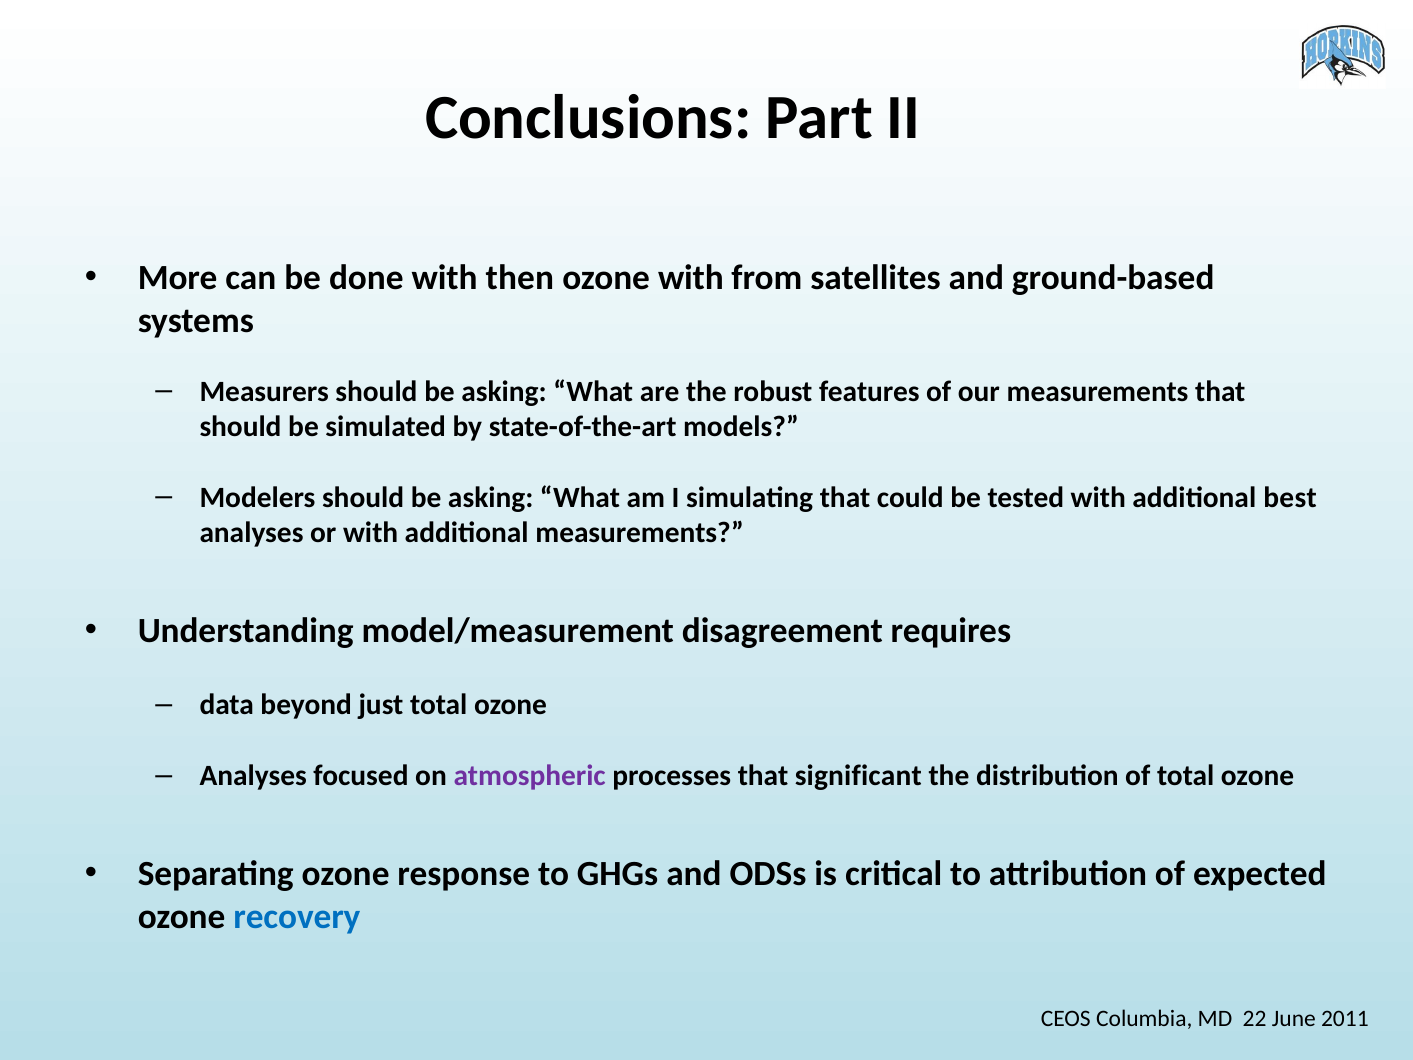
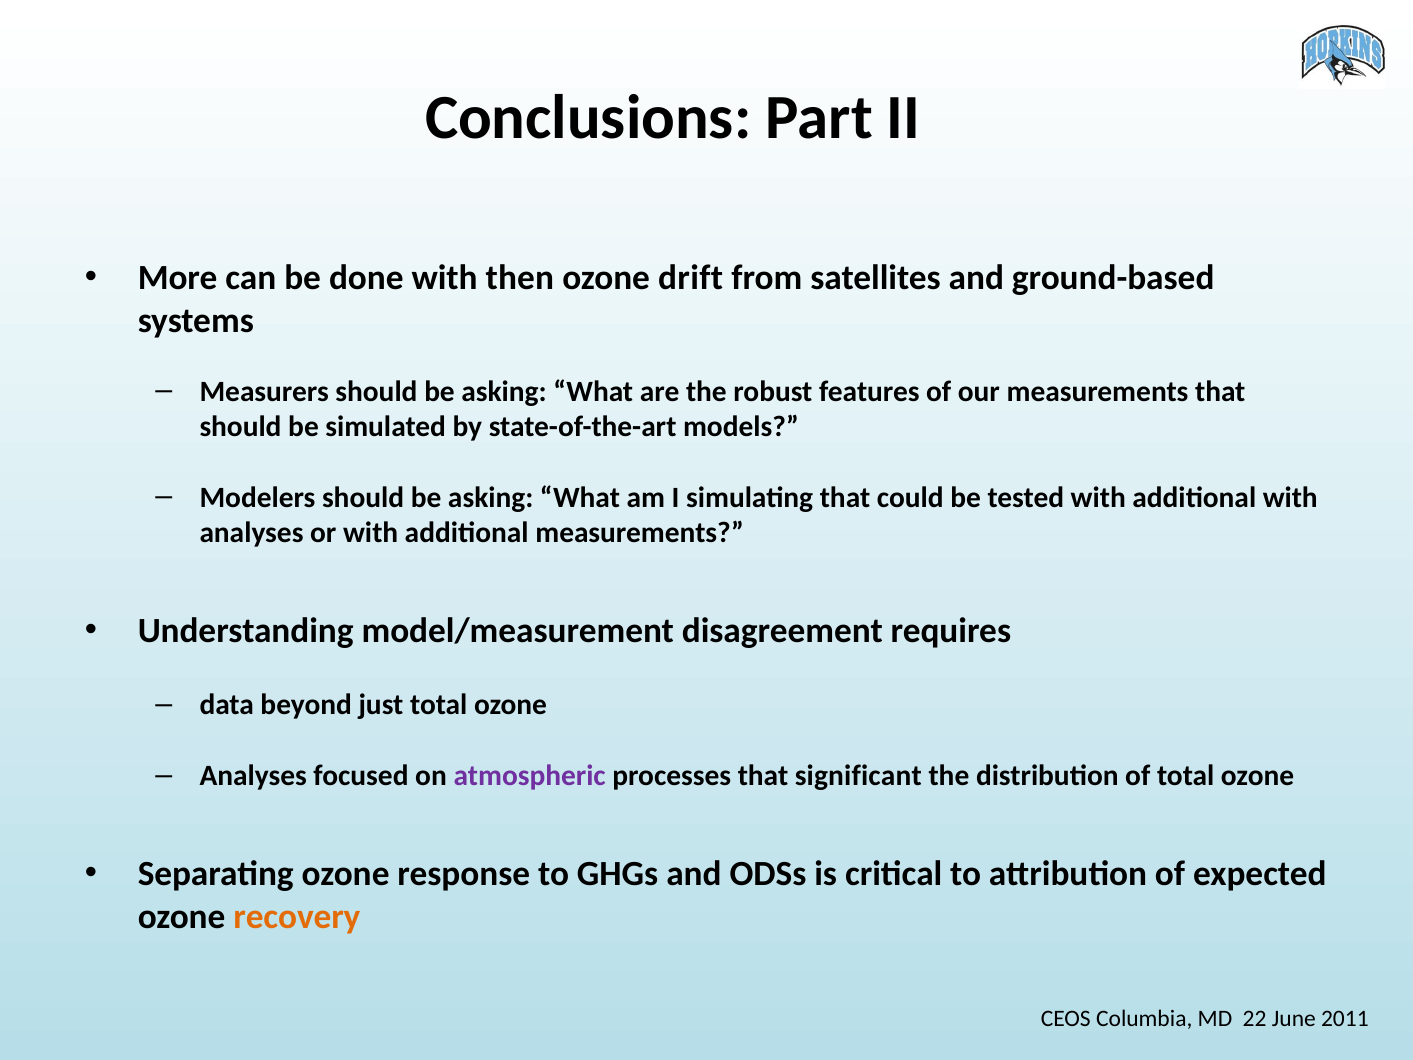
ozone with: with -> drift
additional best: best -> with
recovery colour: blue -> orange
